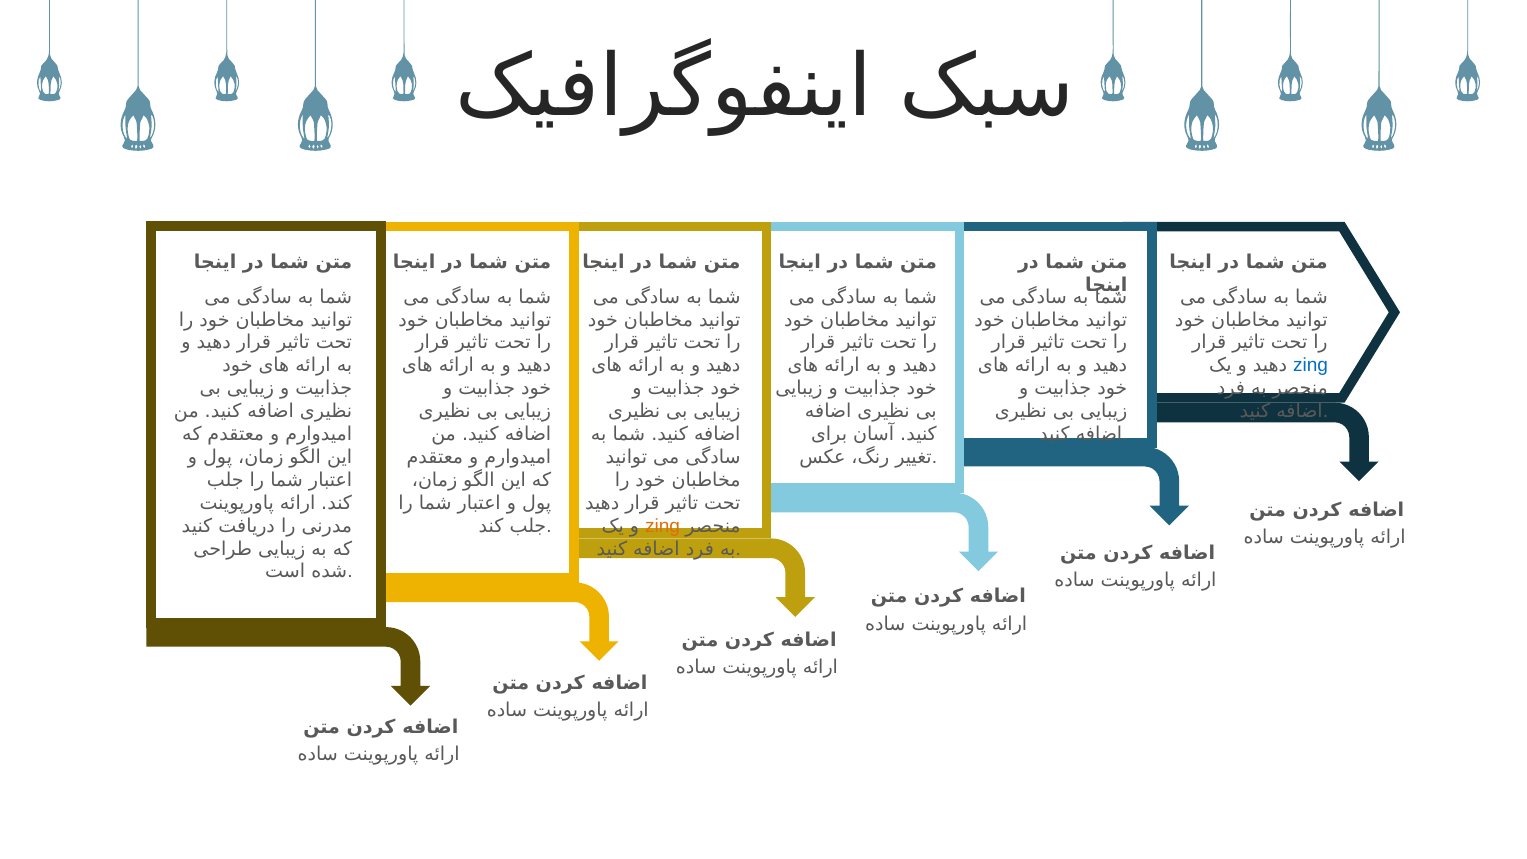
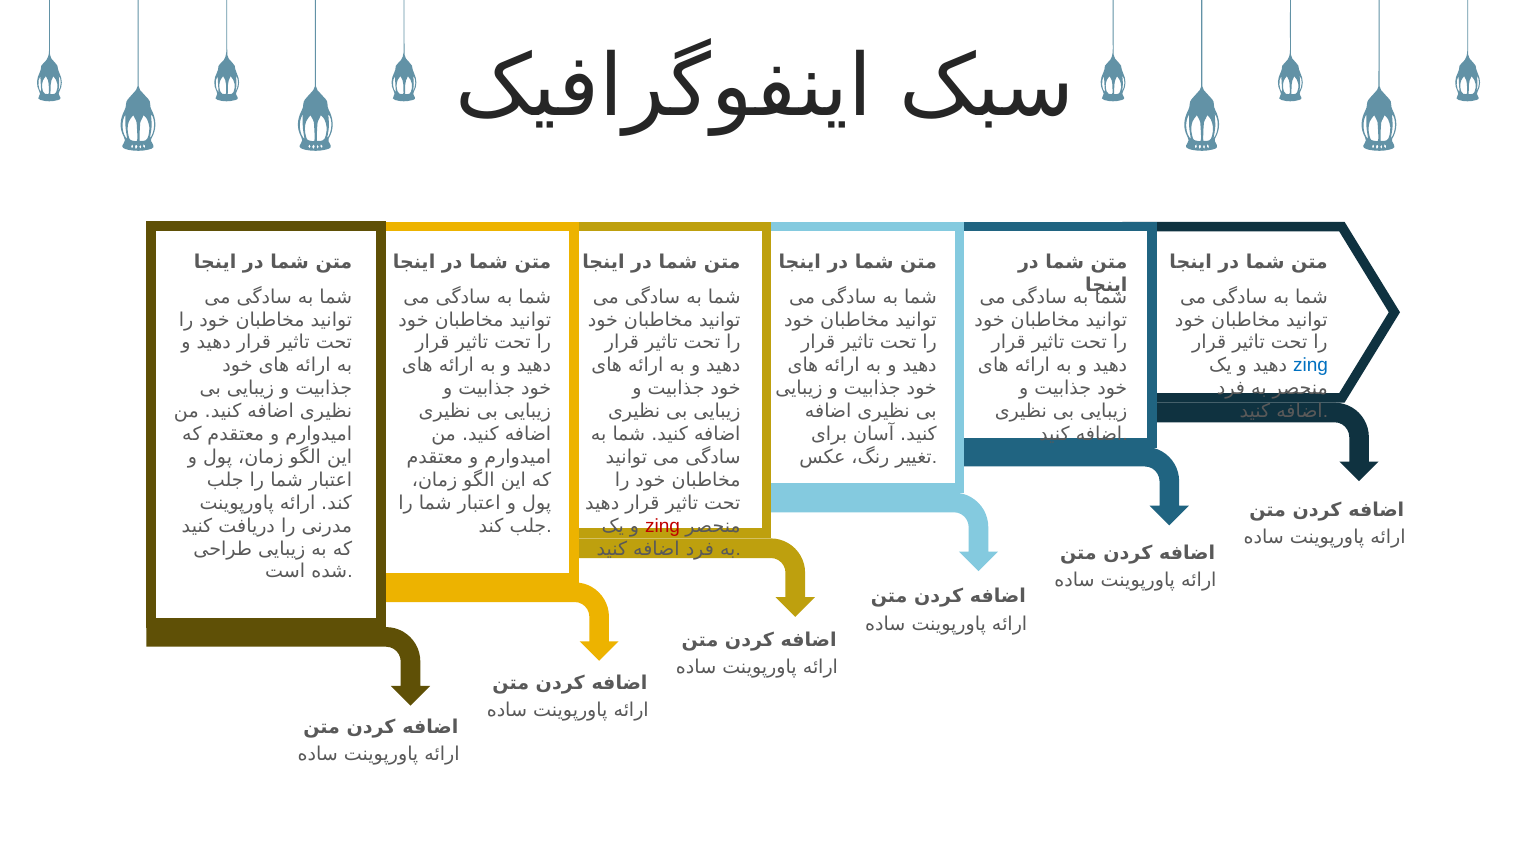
zing at (663, 526) colour: orange -> red
